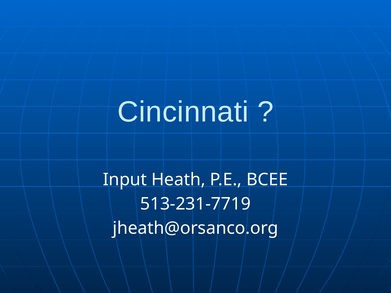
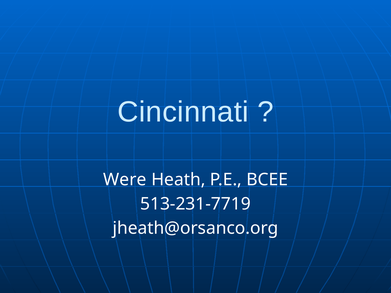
Input: Input -> Were
